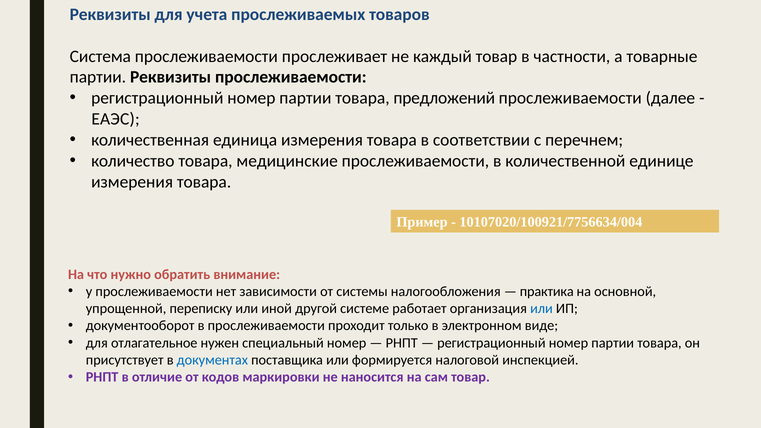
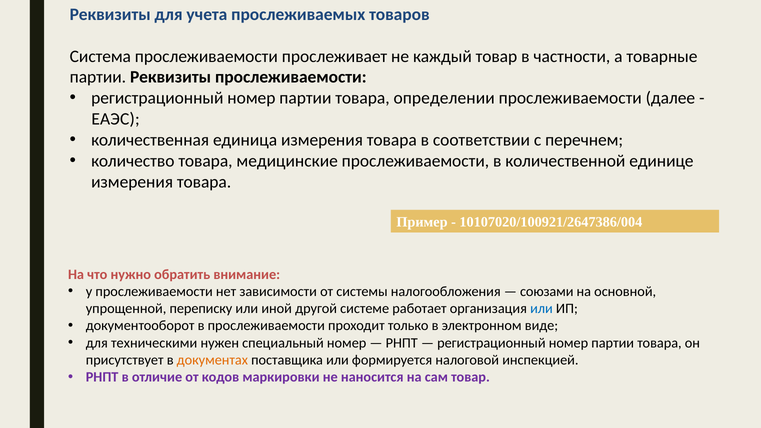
предложений: предложений -> определении
10107020/100921/7756634/004: 10107020/100921/7756634/004 -> 10107020/100921/2647386/004
практика: практика -> союзами
отлагательное: отлагательное -> техническими
документах colour: blue -> orange
